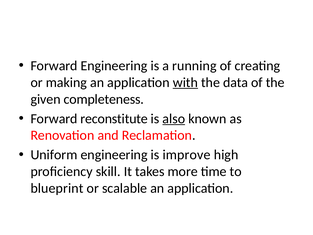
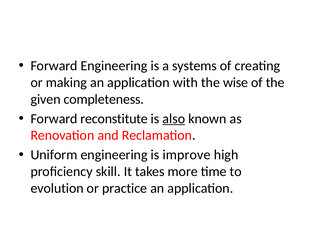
running: running -> systems
with underline: present -> none
data: data -> wise
blueprint: blueprint -> evolution
scalable: scalable -> practice
